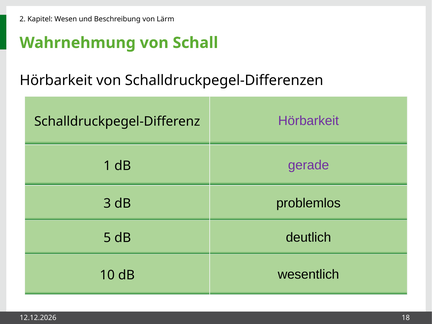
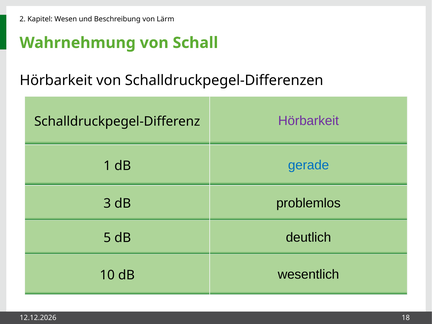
gerade colour: purple -> blue
